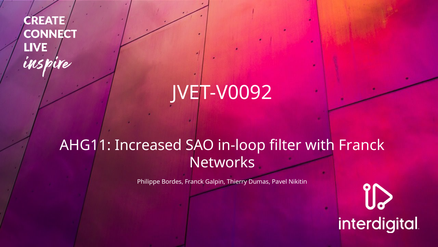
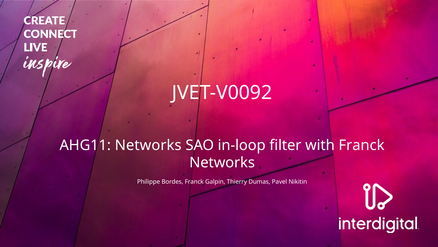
AHG11 Increased: Increased -> Networks
